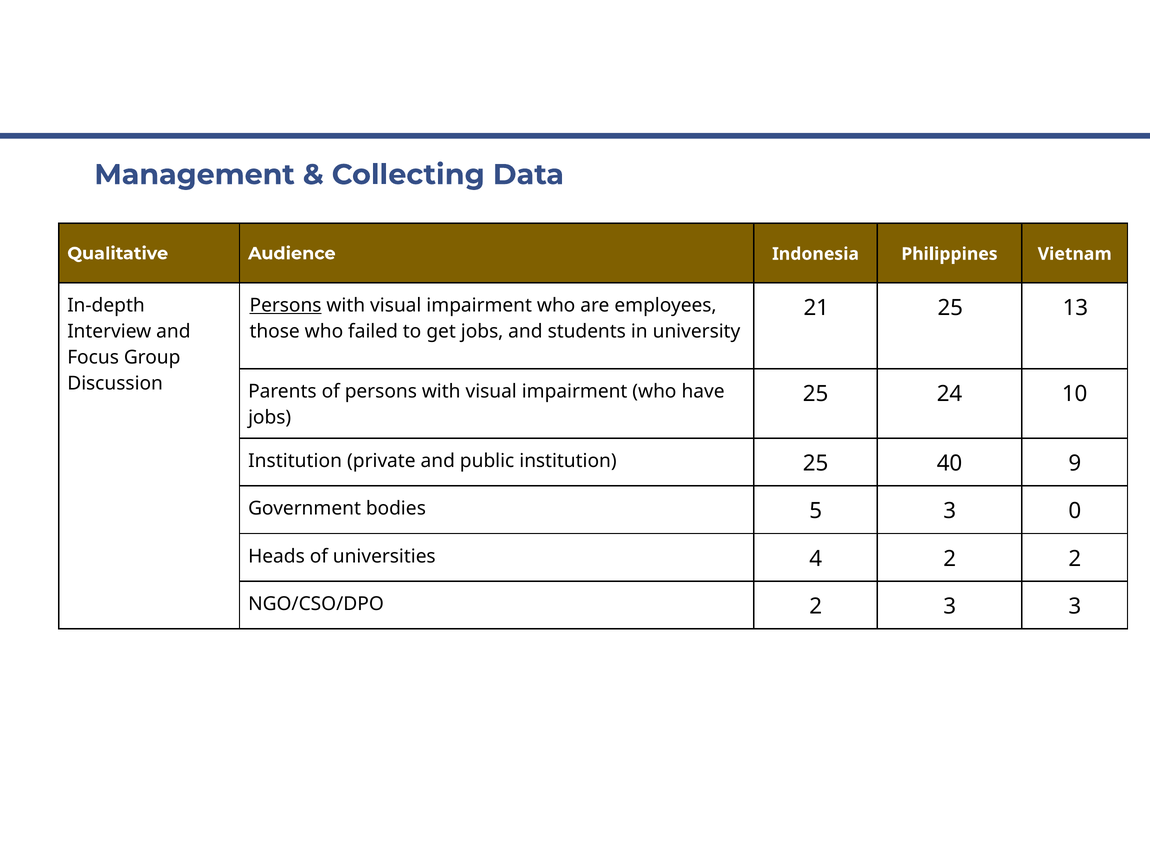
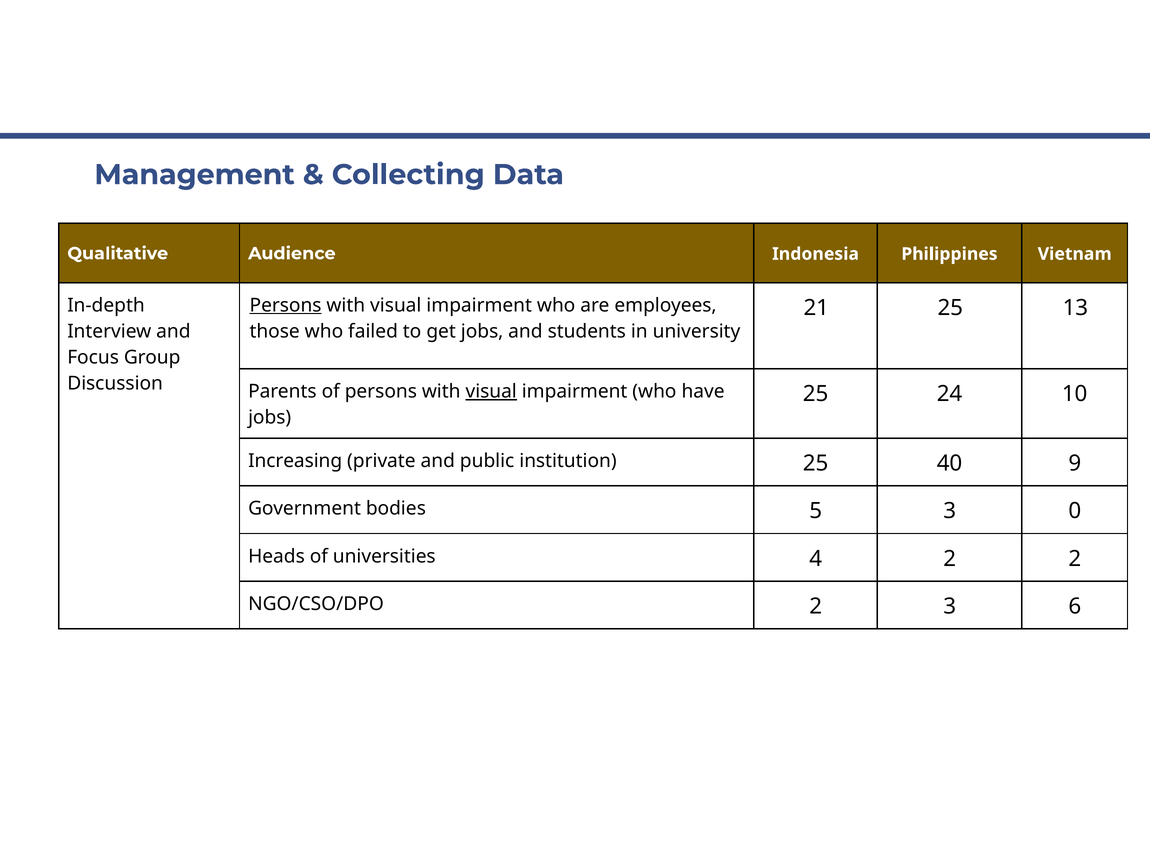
visual at (491, 392) underline: none -> present
Institution at (295, 461): Institution -> Increasing
3 3: 3 -> 6
